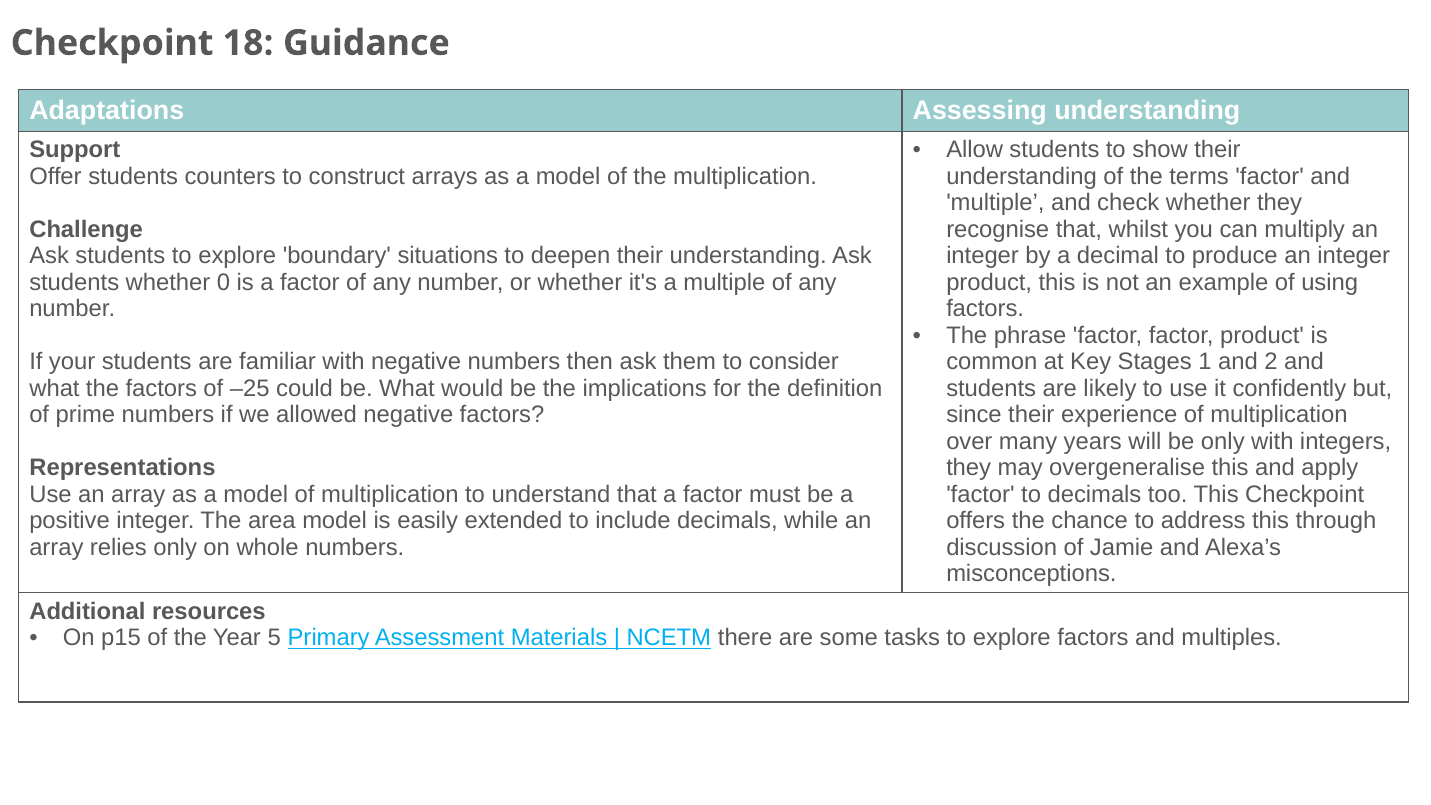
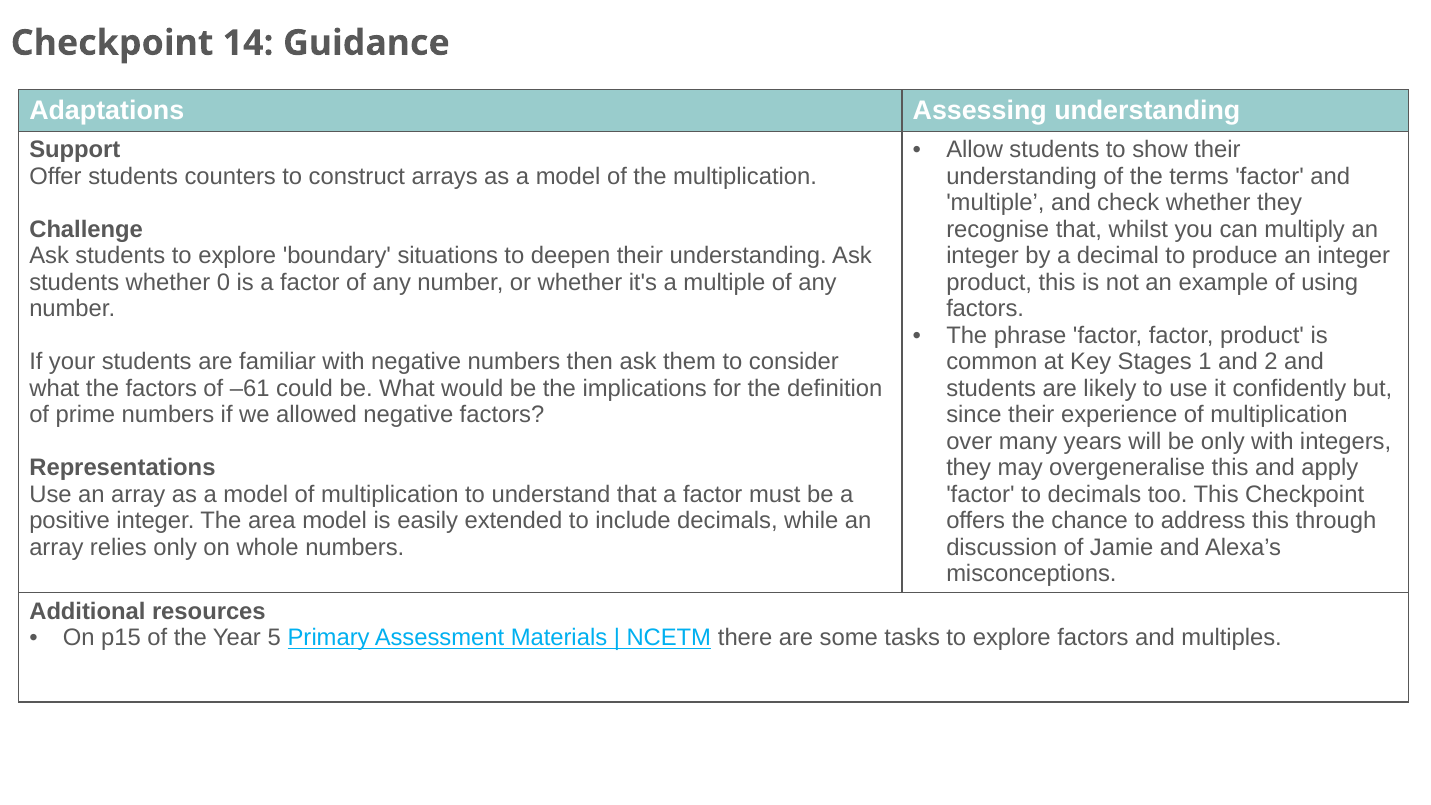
18: 18 -> 14
–25: –25 -> –61
